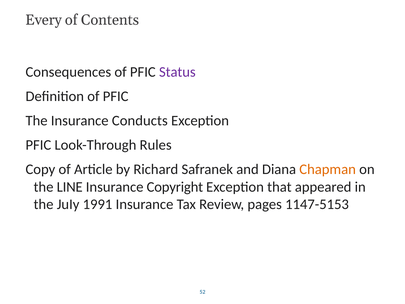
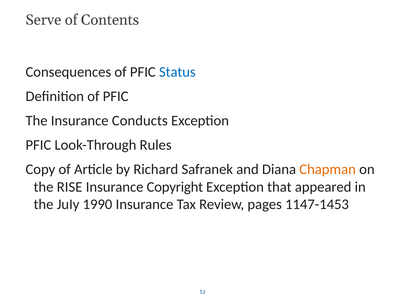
Every: Every -> Serve
Status colour: purple -> blue
LINE: LINE -> RISE
1991: 1991 -> 1990
1147-5153: 1147-5153 -> 1147-1453
